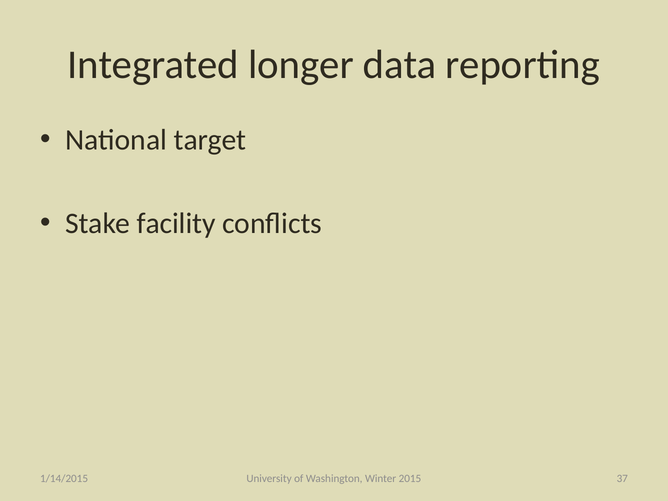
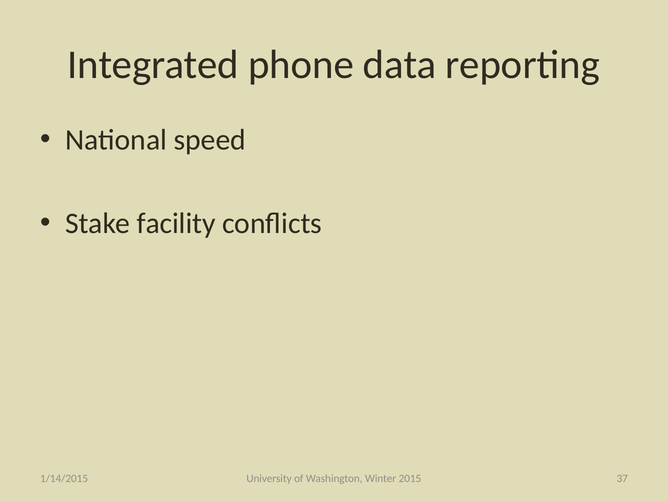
longer: longer -> phone
target: target -> speed
